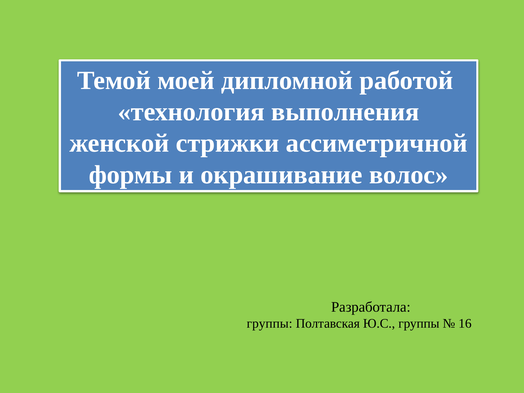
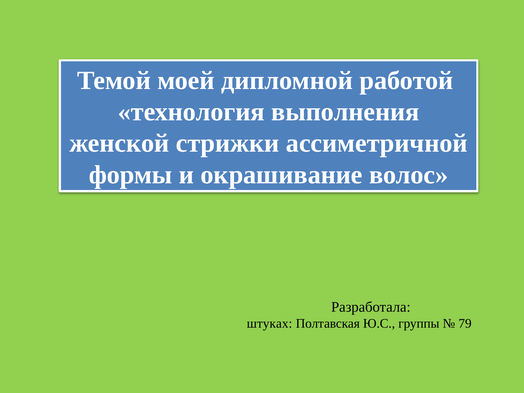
группы at (270, 324): группы -> штуках
16: 16 -> 79
